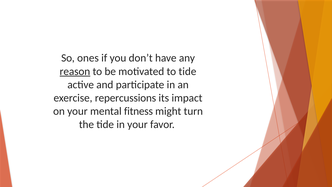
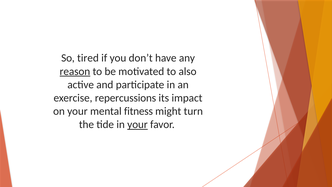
ones: ones -> tired
to tide: tide -> also
your at (137, 124) underline: none -> present
